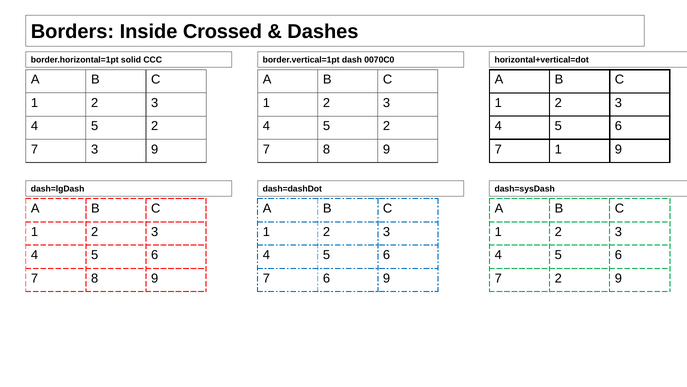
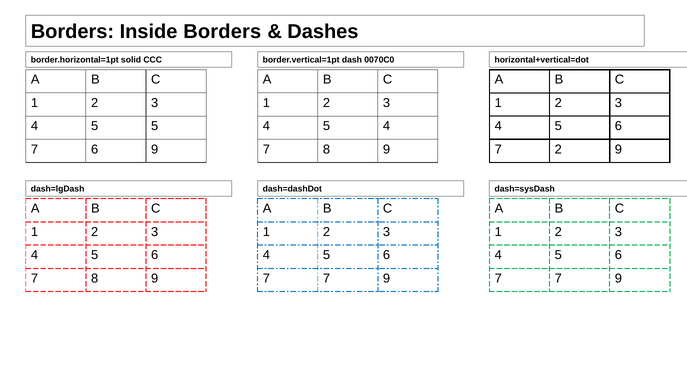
Inside Crossed: Crossed -> Borders
2 at (155, 126): 2 -> 5
2 at (387, 126): 2 -> 4
7 3: 3 -> 6
7 1: 1 -> 2
6 at (326, 278): 6 -> 7
2 at (558, 278): 2 -> 7
